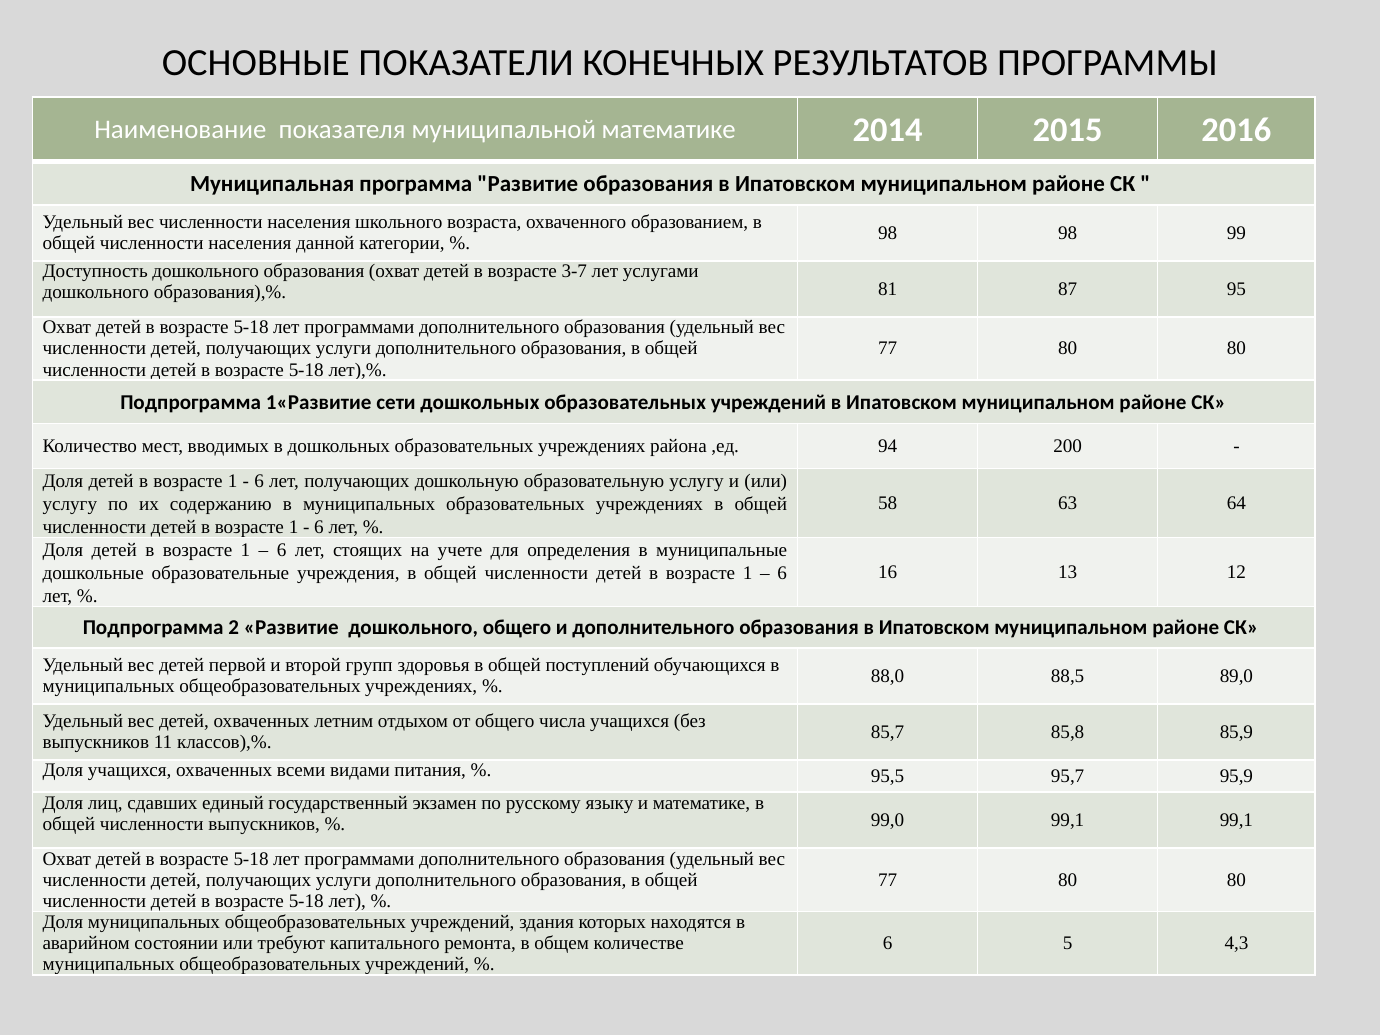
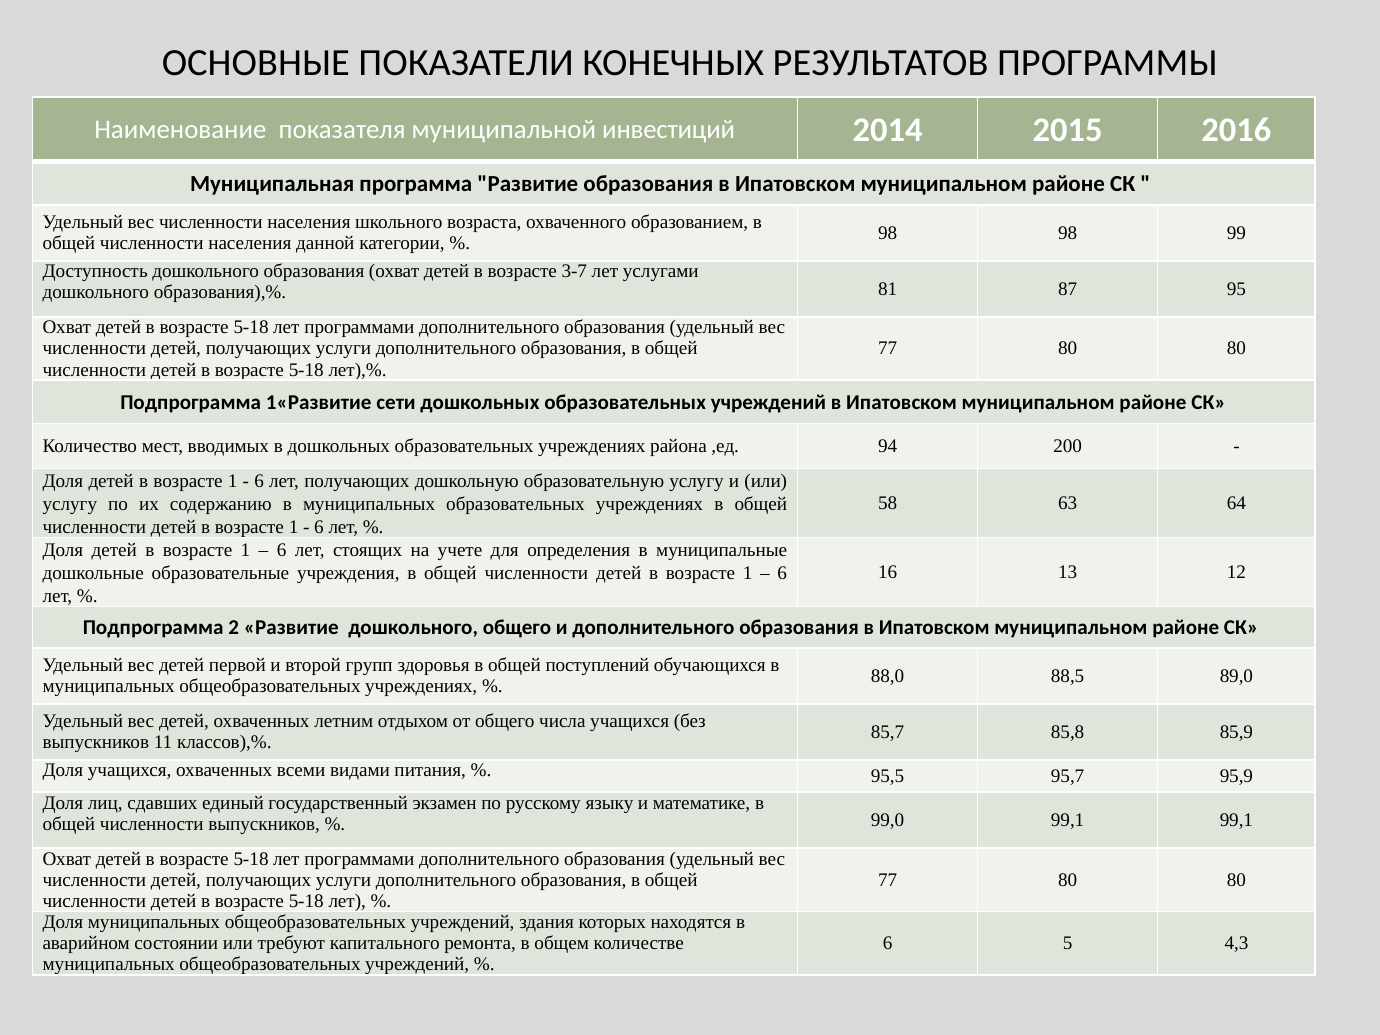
муниципальной математике: математике -> инвестиций
